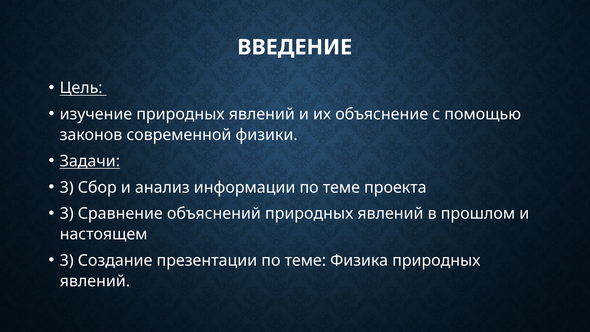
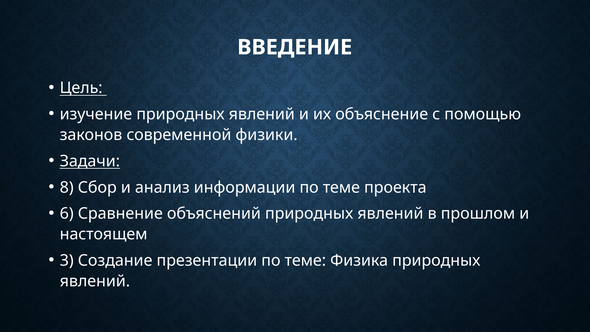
3 at (67, 187): 3 -> 8
3 at (67, 214): 3 -> 6
